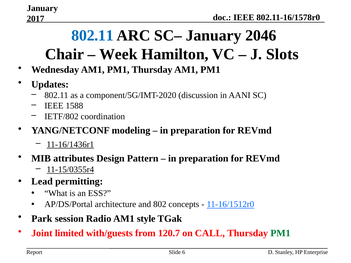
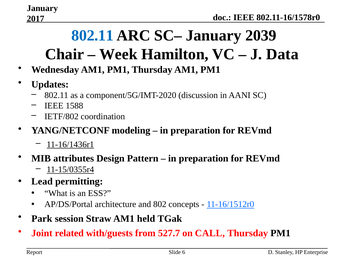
2046: 2046 -> 2039
Slots: Slots -> Data
Radio: Radio -> Straw
style: style -> held
limited: limited -> related
120.7: 120.7 -> 527.7
PM1 at (280, 233) colour: green -> black
